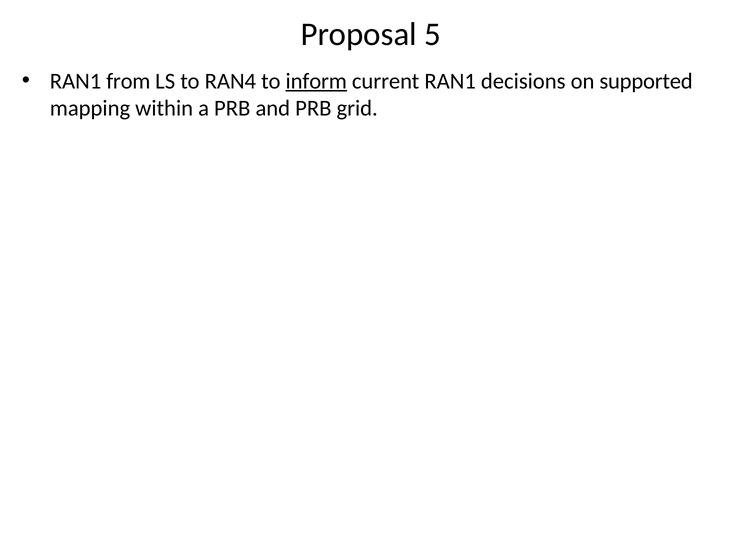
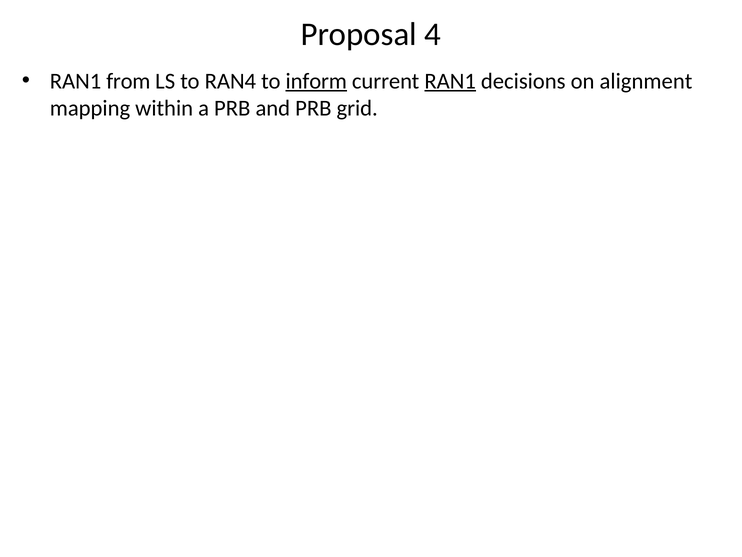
5: 5 -> 4
RAN1 at (450, 81) underline: none -> present
supported: supported -> alignment
